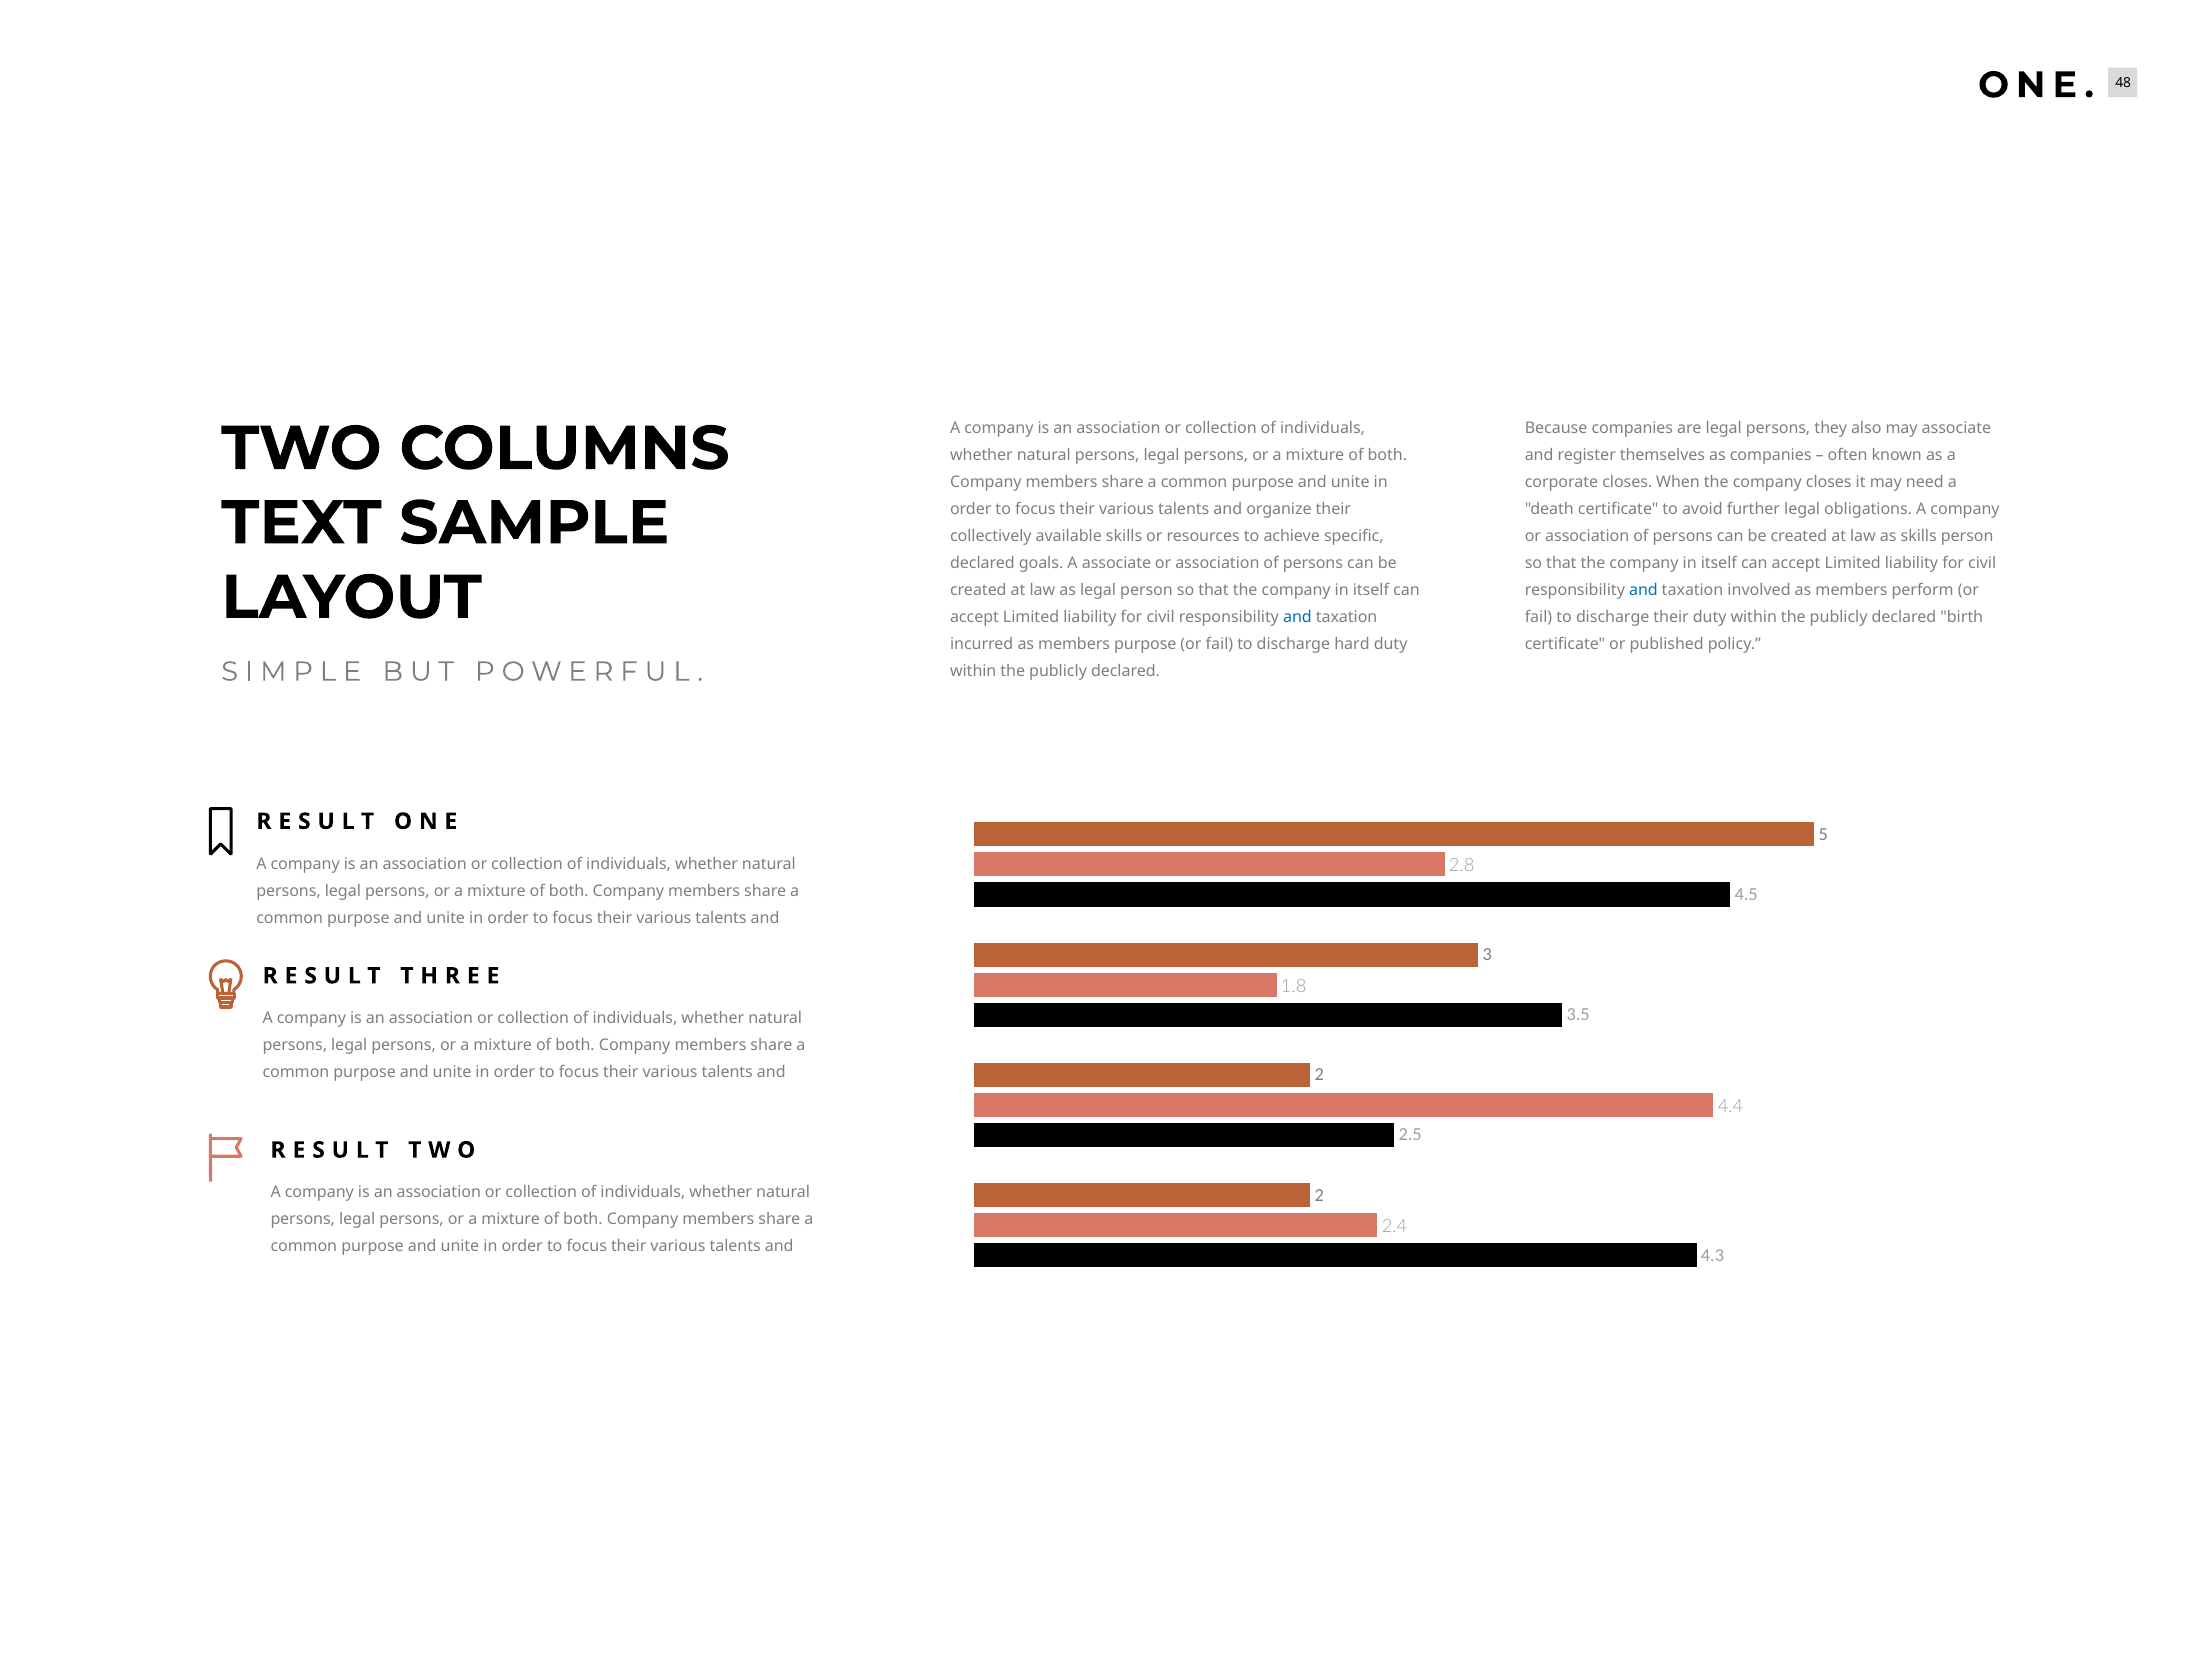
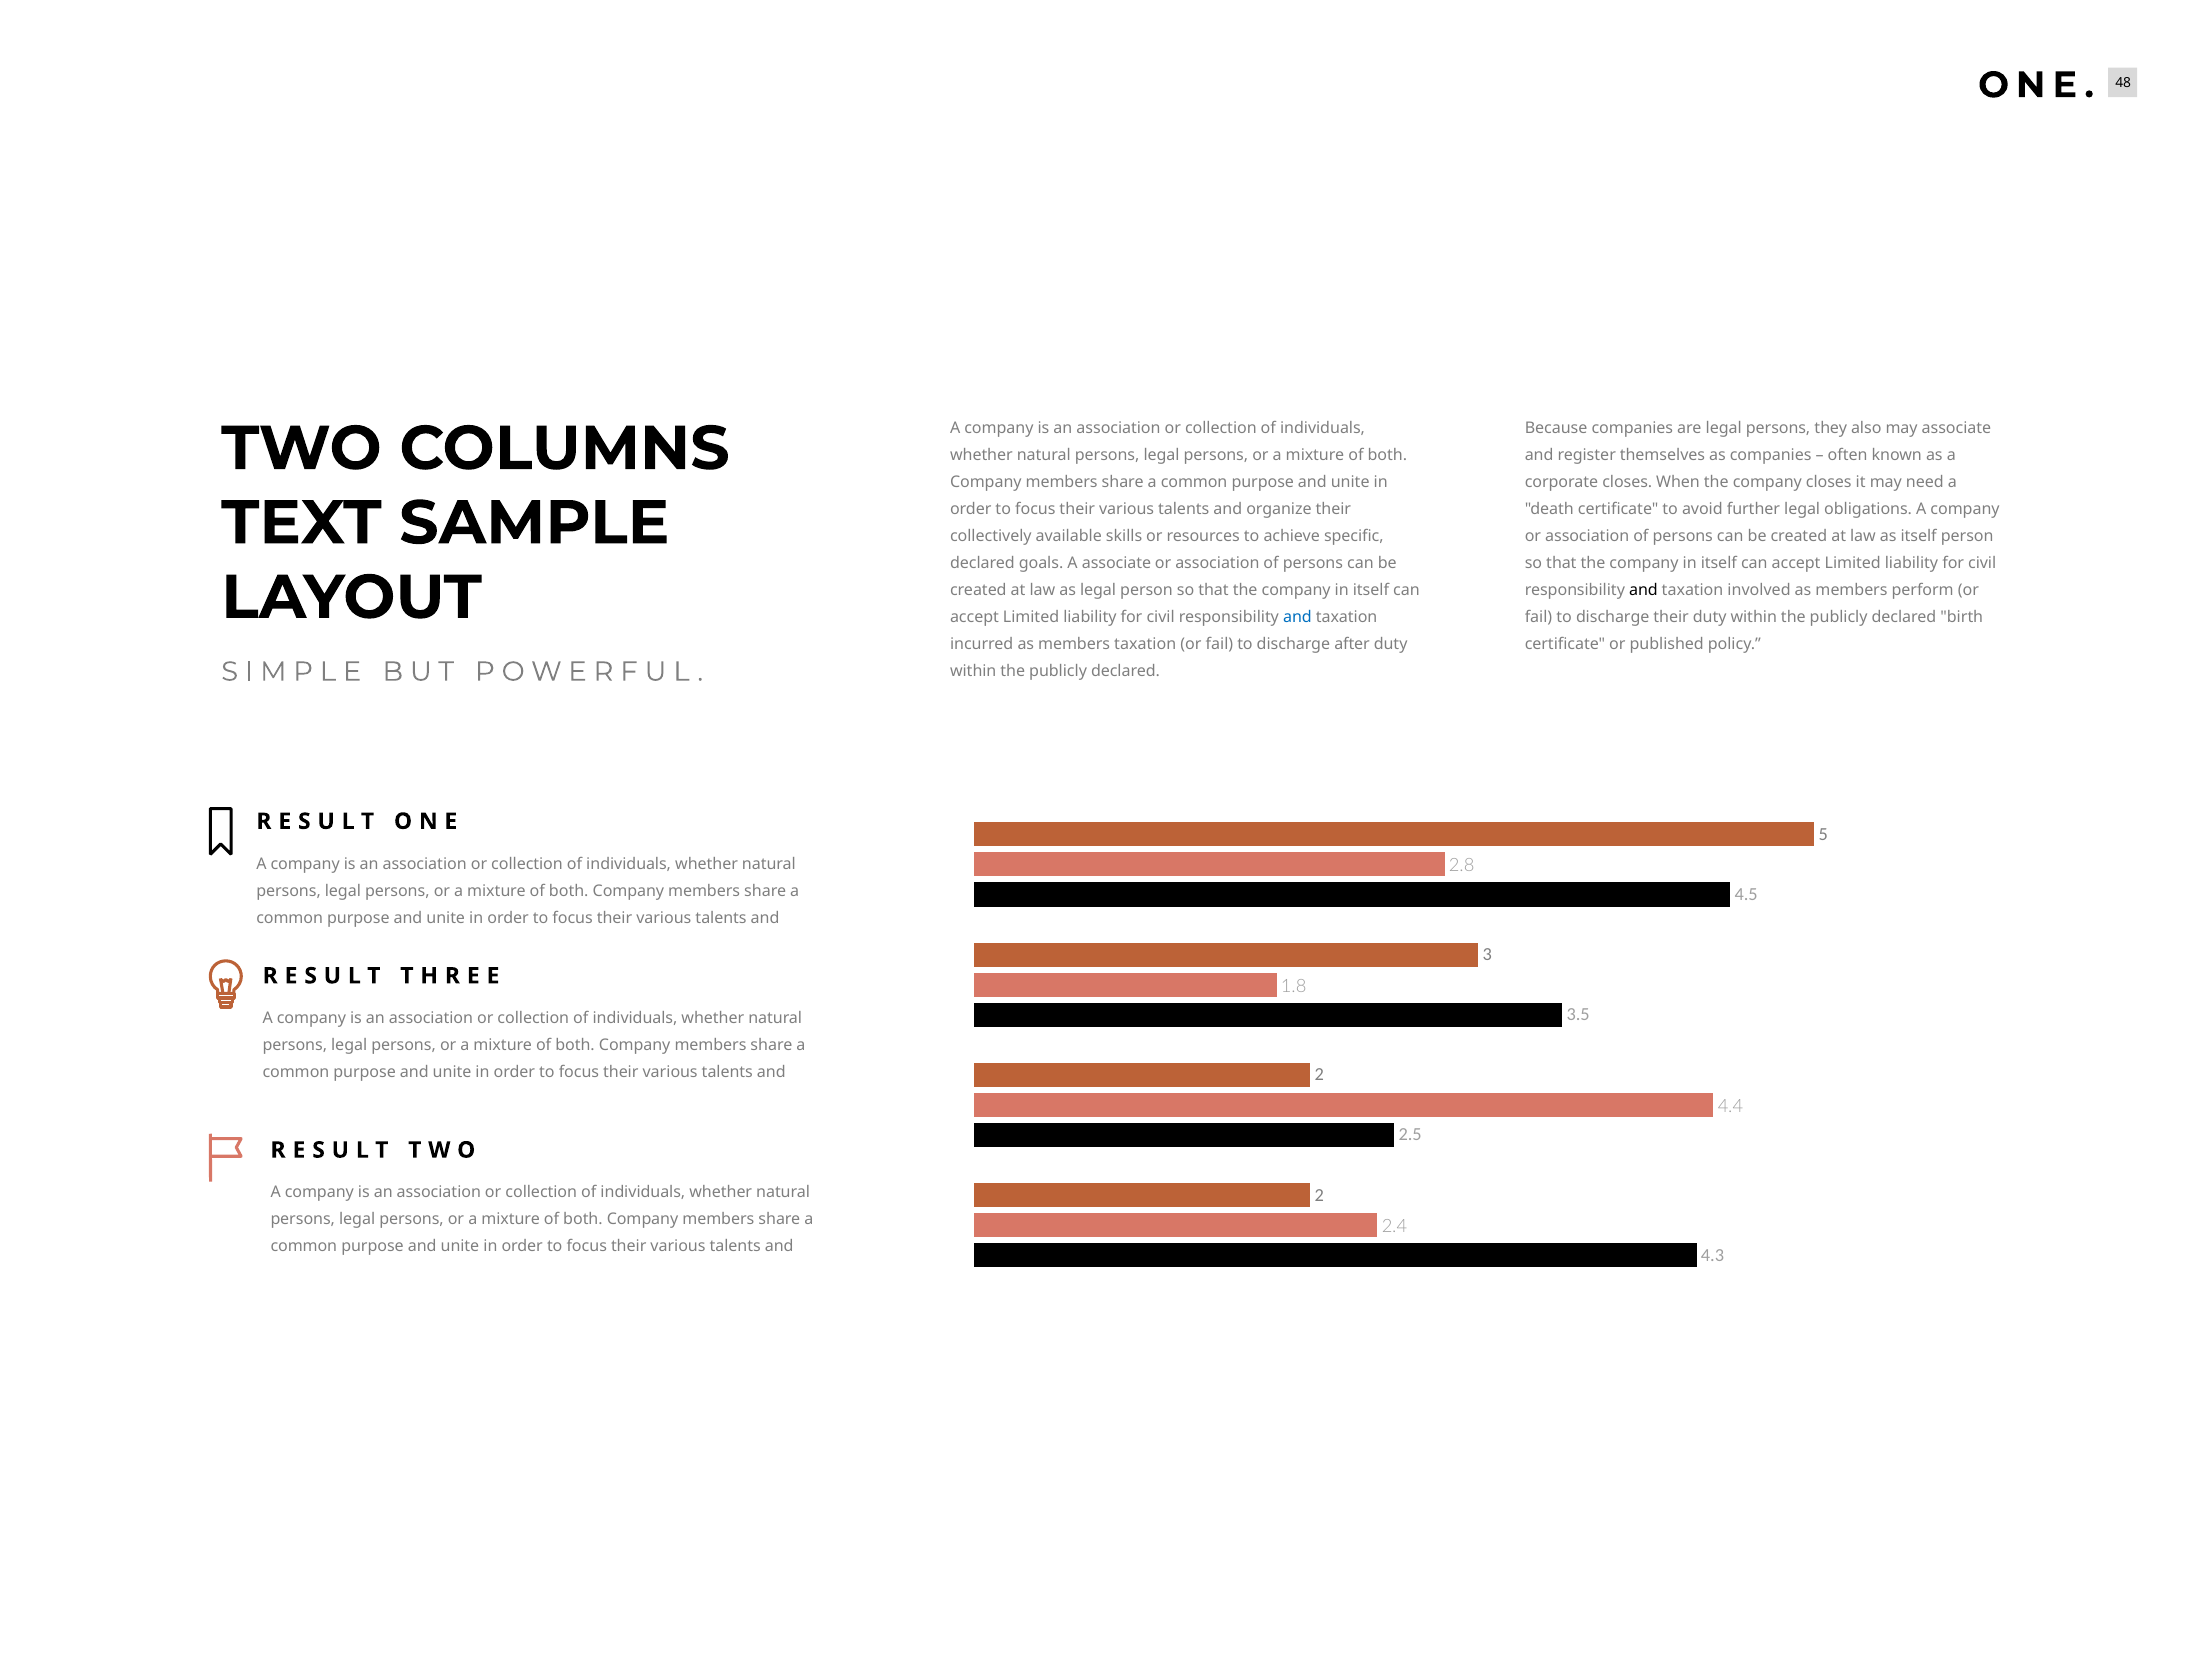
as skills: skills -> itself
and at (1643, 590) colour: blue -> black
members purpose: purpose -> taxation
hard: hard -> after
